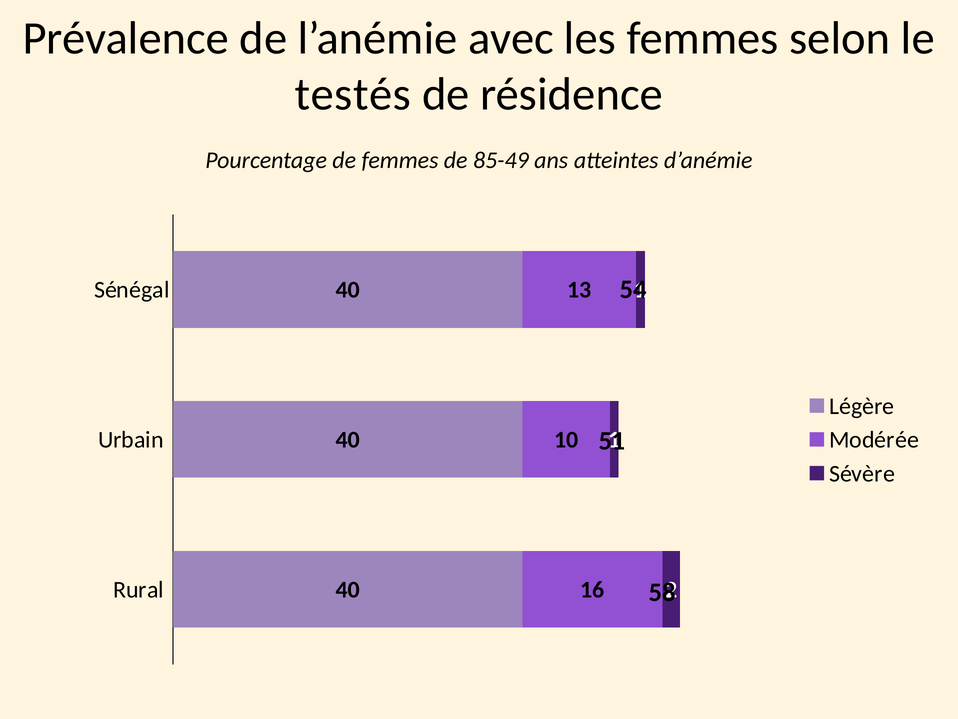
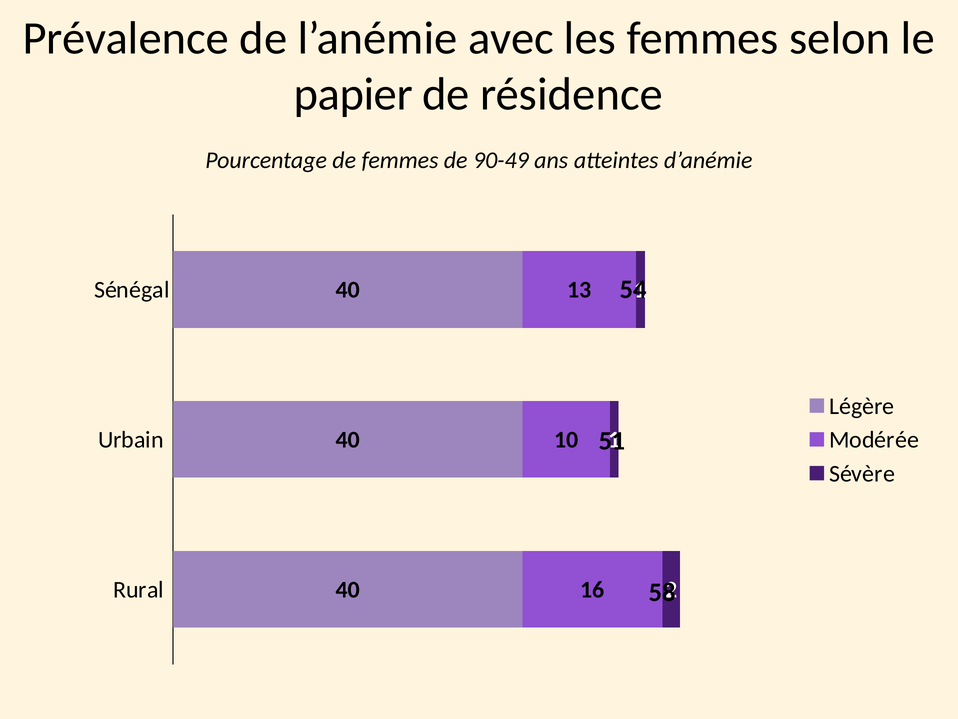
testés: testés -> papier
85-49: 85-49 -> 90-49
